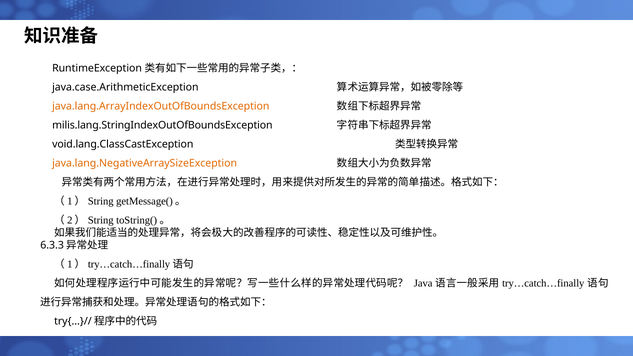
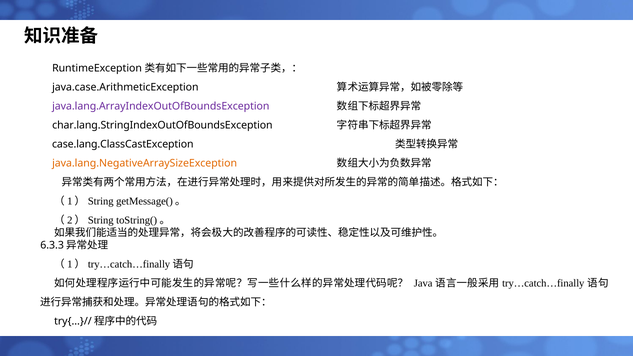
java.lang.ArrayIndexOutOfBoundsException colour: orange -> purple
milis.lang.StringIndexOutOfBoundsException: milis.lang.StringIndexOutOfBoundsException -> char.lang.StringIndexOutOfBoundsException
void.lang.ClassCastException: void.lang.ClassCastException -> case.lang.ClassCastException
